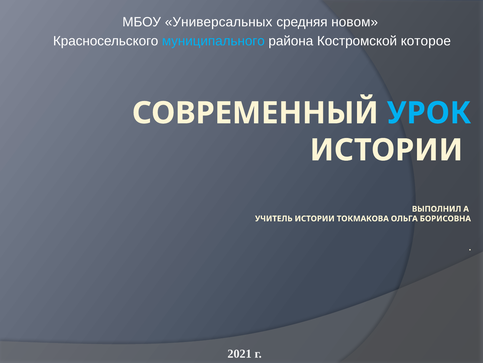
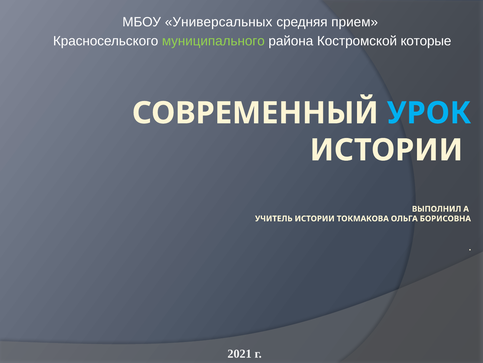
новом: новом -> прием
муниципального colour: light blue -> light green
которое: которое -> которые
